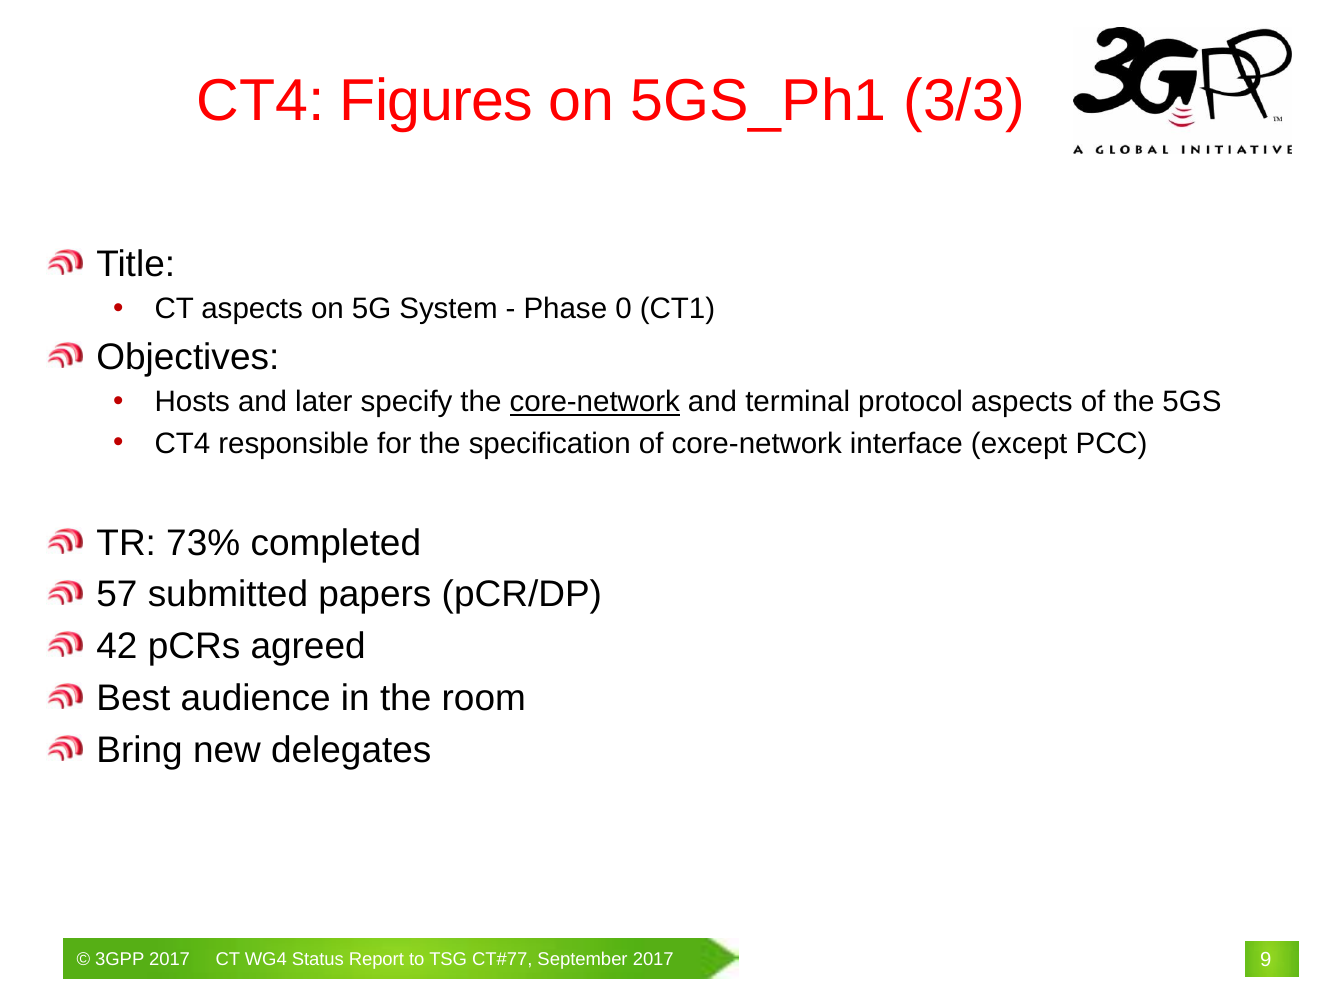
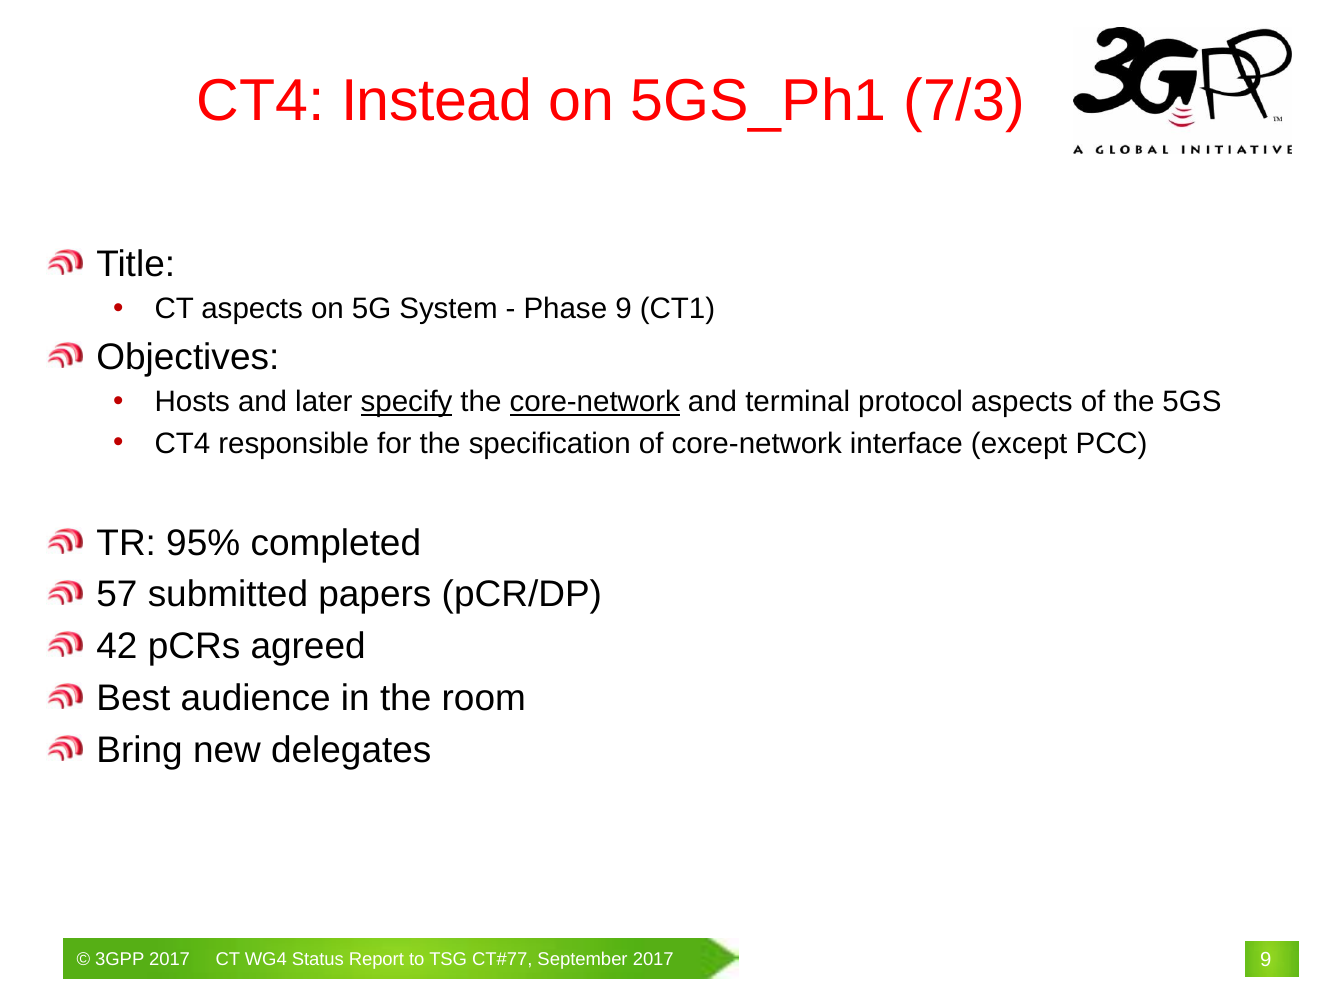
Figures: Figures -> Instead
3/3: 3/3 -> 7/3
Phase 0: 0 -> 9
specify underline: none -> present
73%: 73% -> 95%
